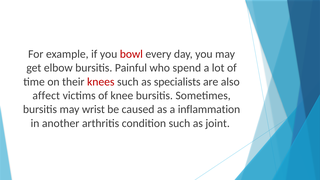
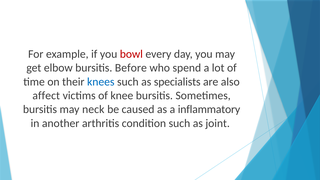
Painful: Painful -> Before
knees colour: red -> blue
wrist: wrist -> neck
inflammation: inflammation -> inflammatory
